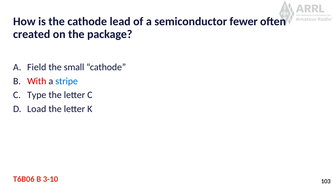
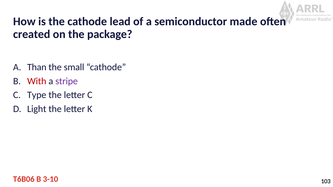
fewer: fewer -> made
Field: Field -> Than
stripe colour: blue -> purple
Load: Load -> Light
